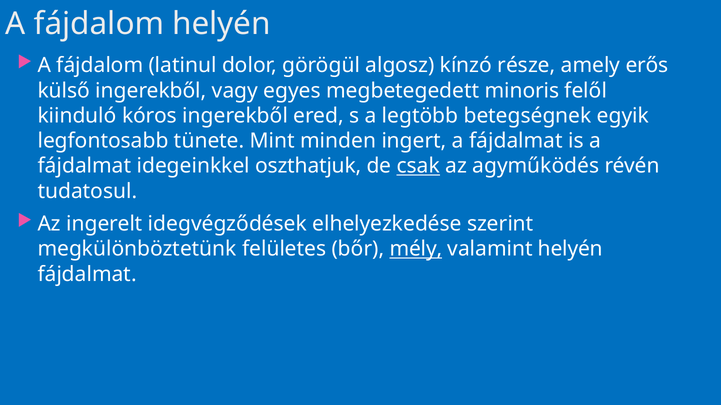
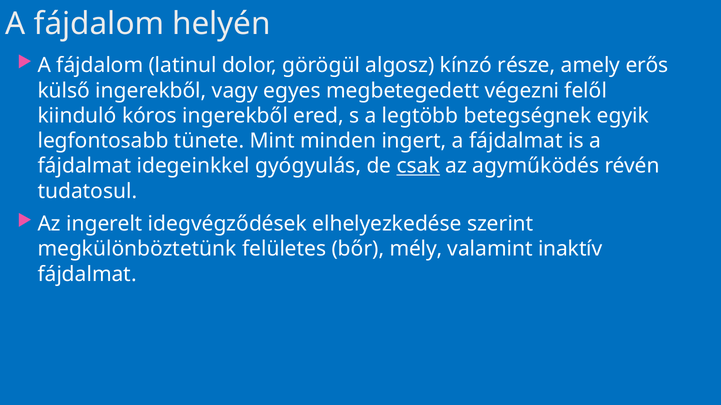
minoris: minoris -> végezni
oszthatjuk: oszthatjuk -> gyógyulás
mély underline: present -> none
valamint helyén: helyén -> inaktív
